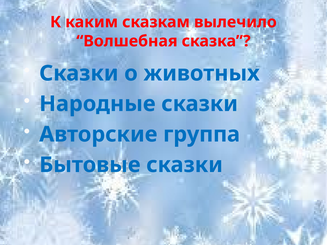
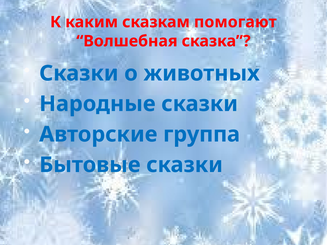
вылечило: вылечило -> помогают
